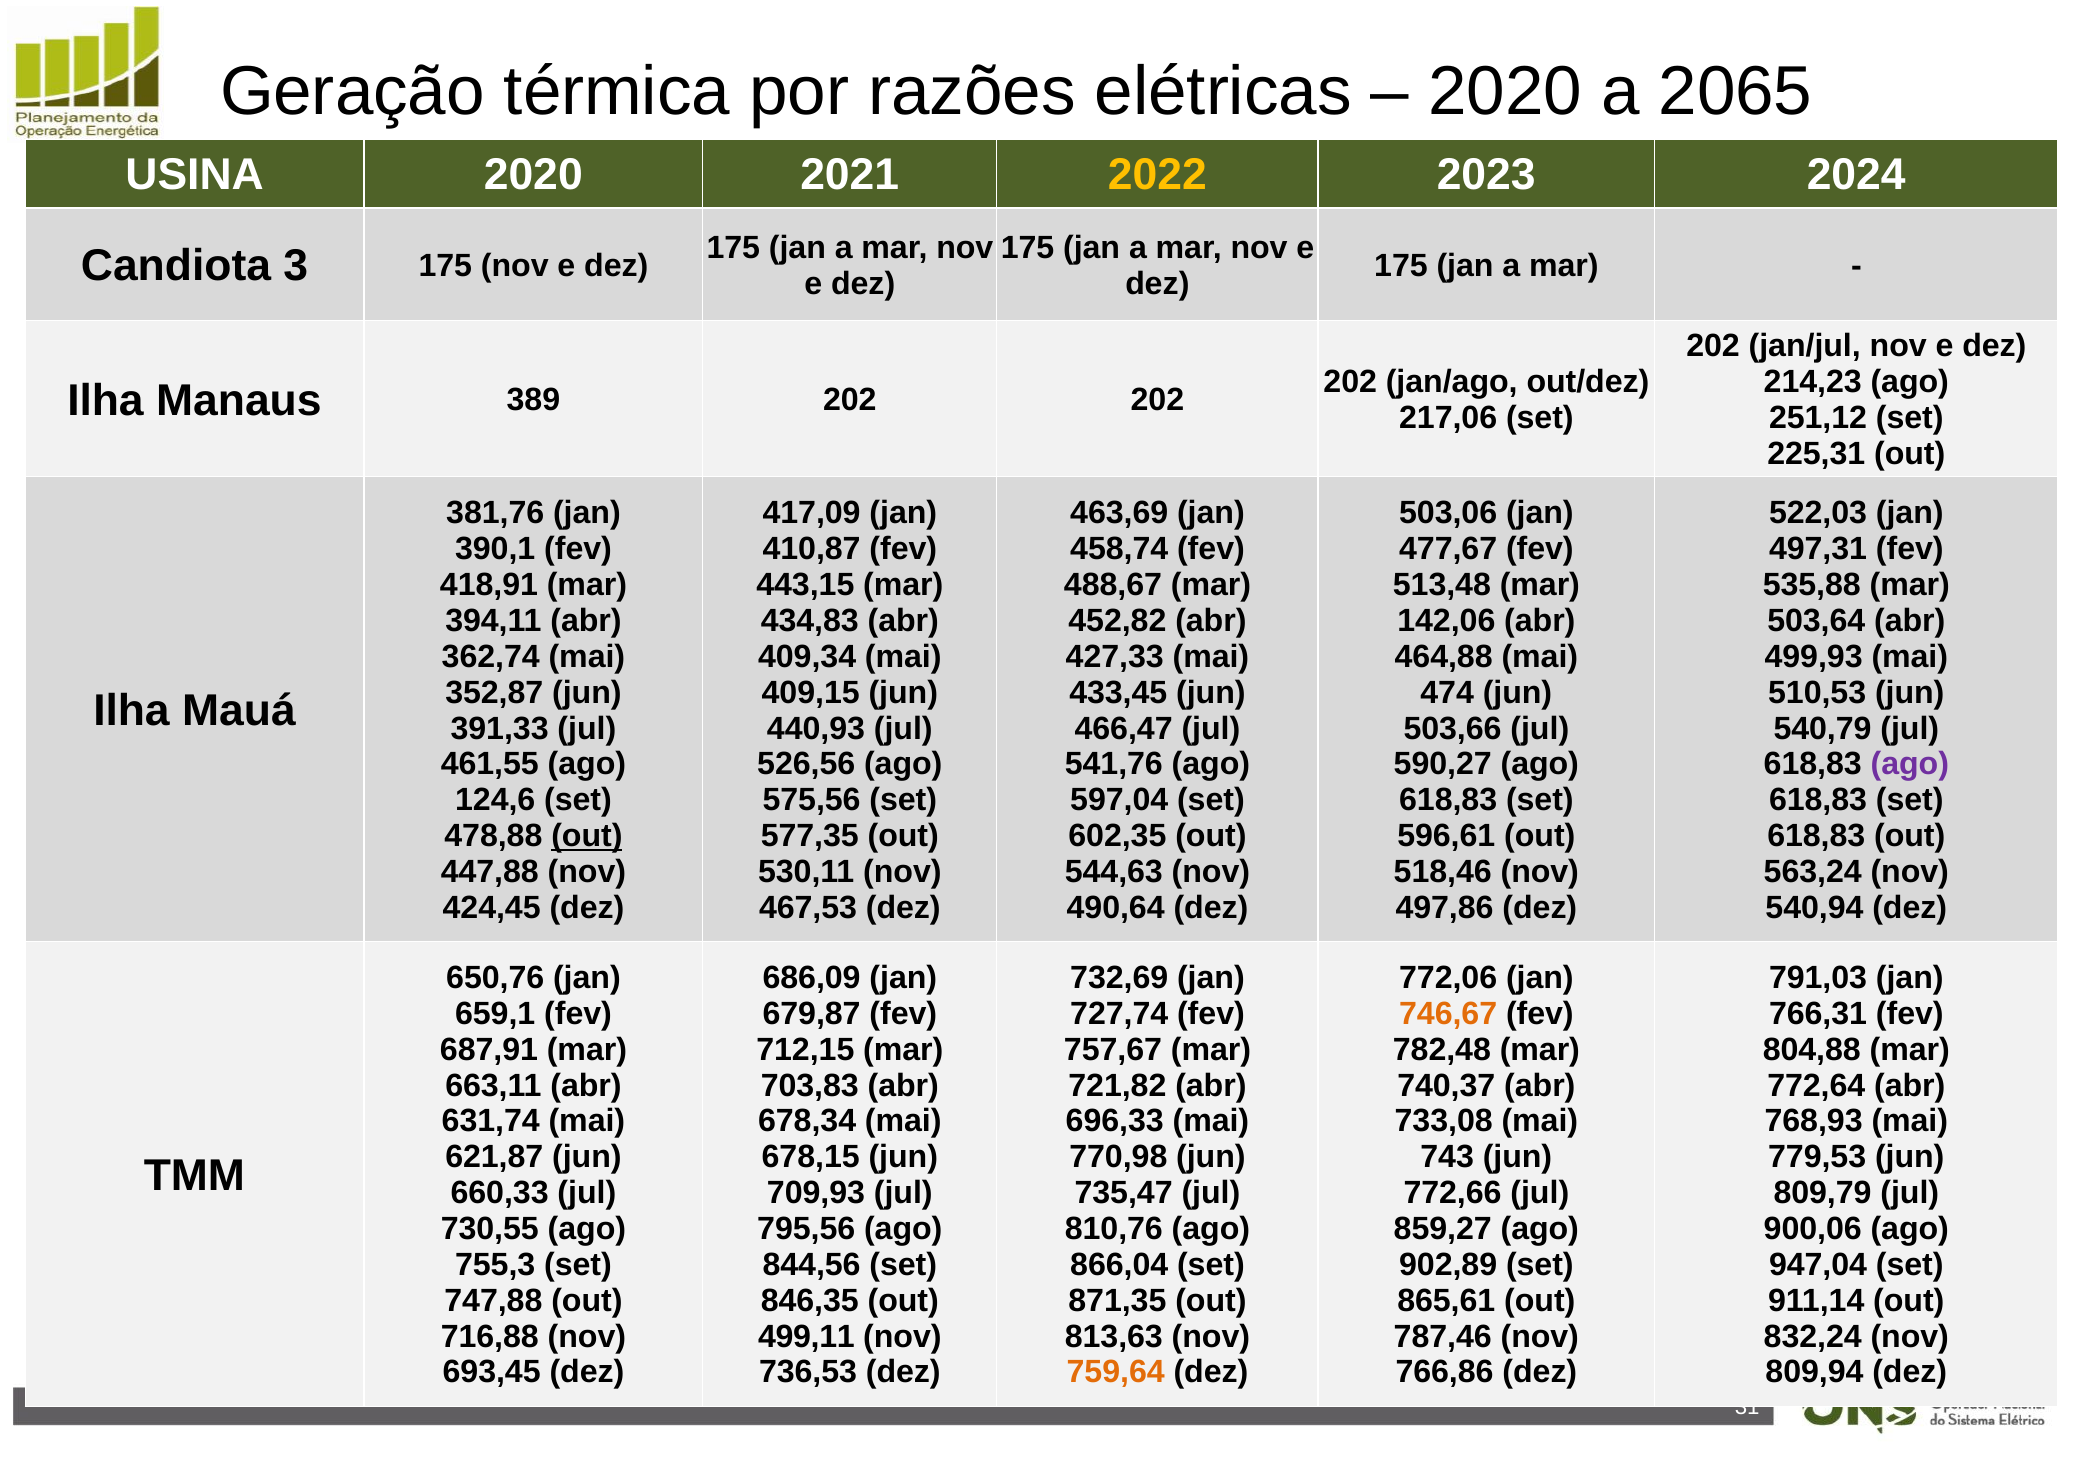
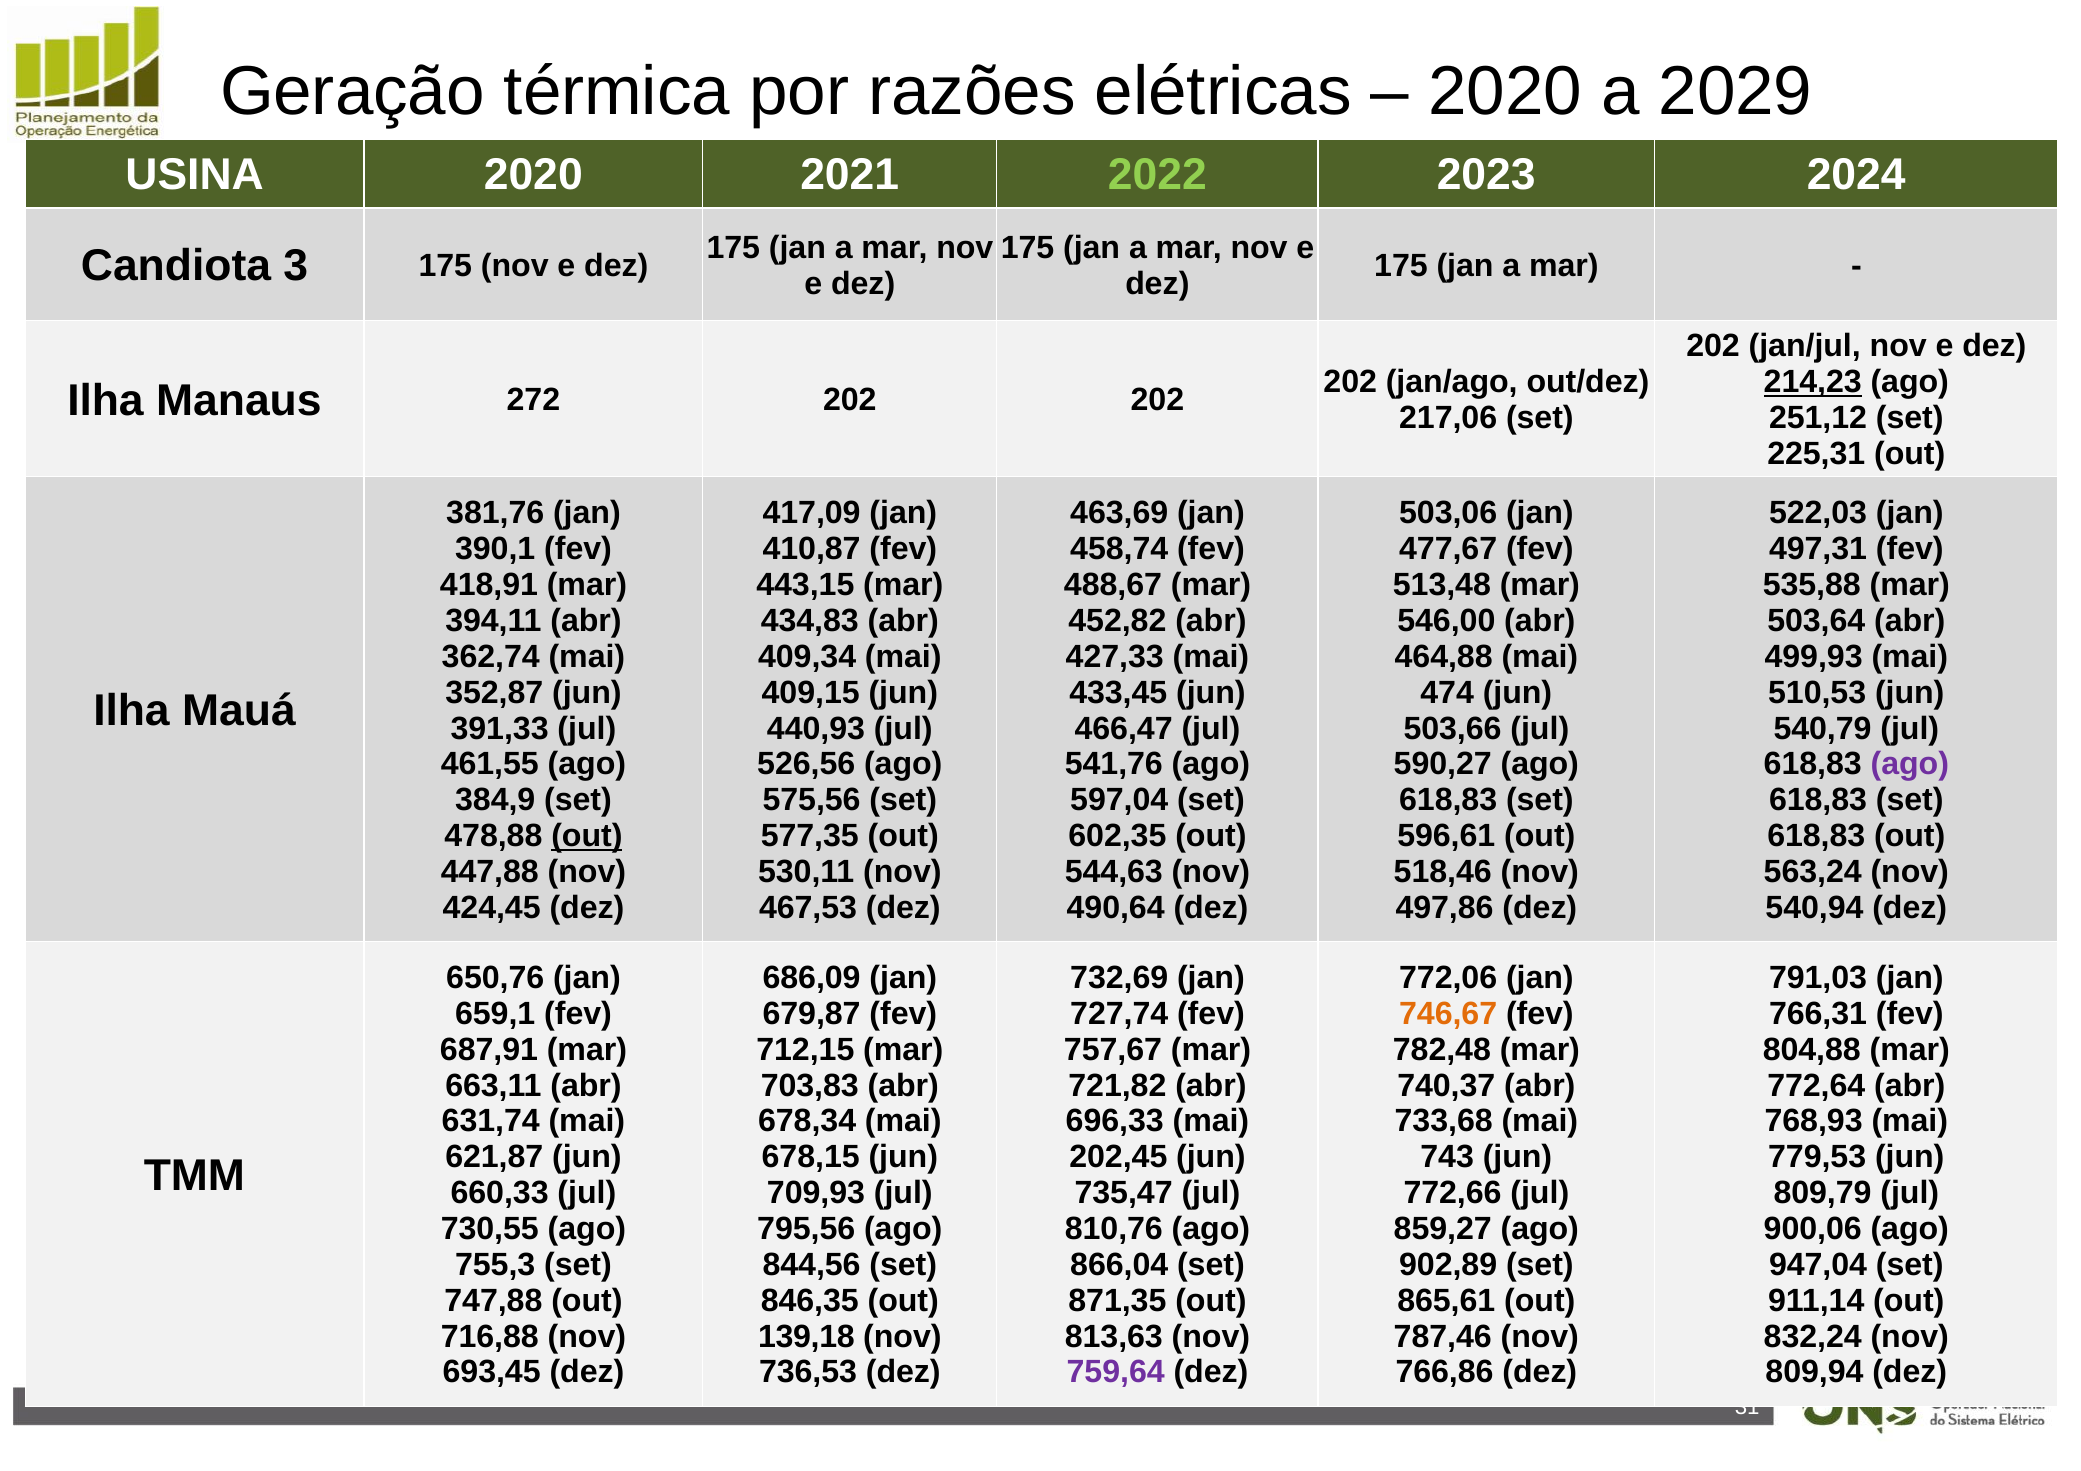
2065: 2065 -> 2029
2022 colour: yellow -> light green
214,23 underline: none -> present
389: 389 -> 272
142,06: 142,06 -> 546,00
124,6: 124,6 -> 384,9
733,08: 733,08 -> 733,68
770,98: 770,98 -> 202,45
499,11: 499,11 -> 139,18
759,64 colour: orange -> purple
